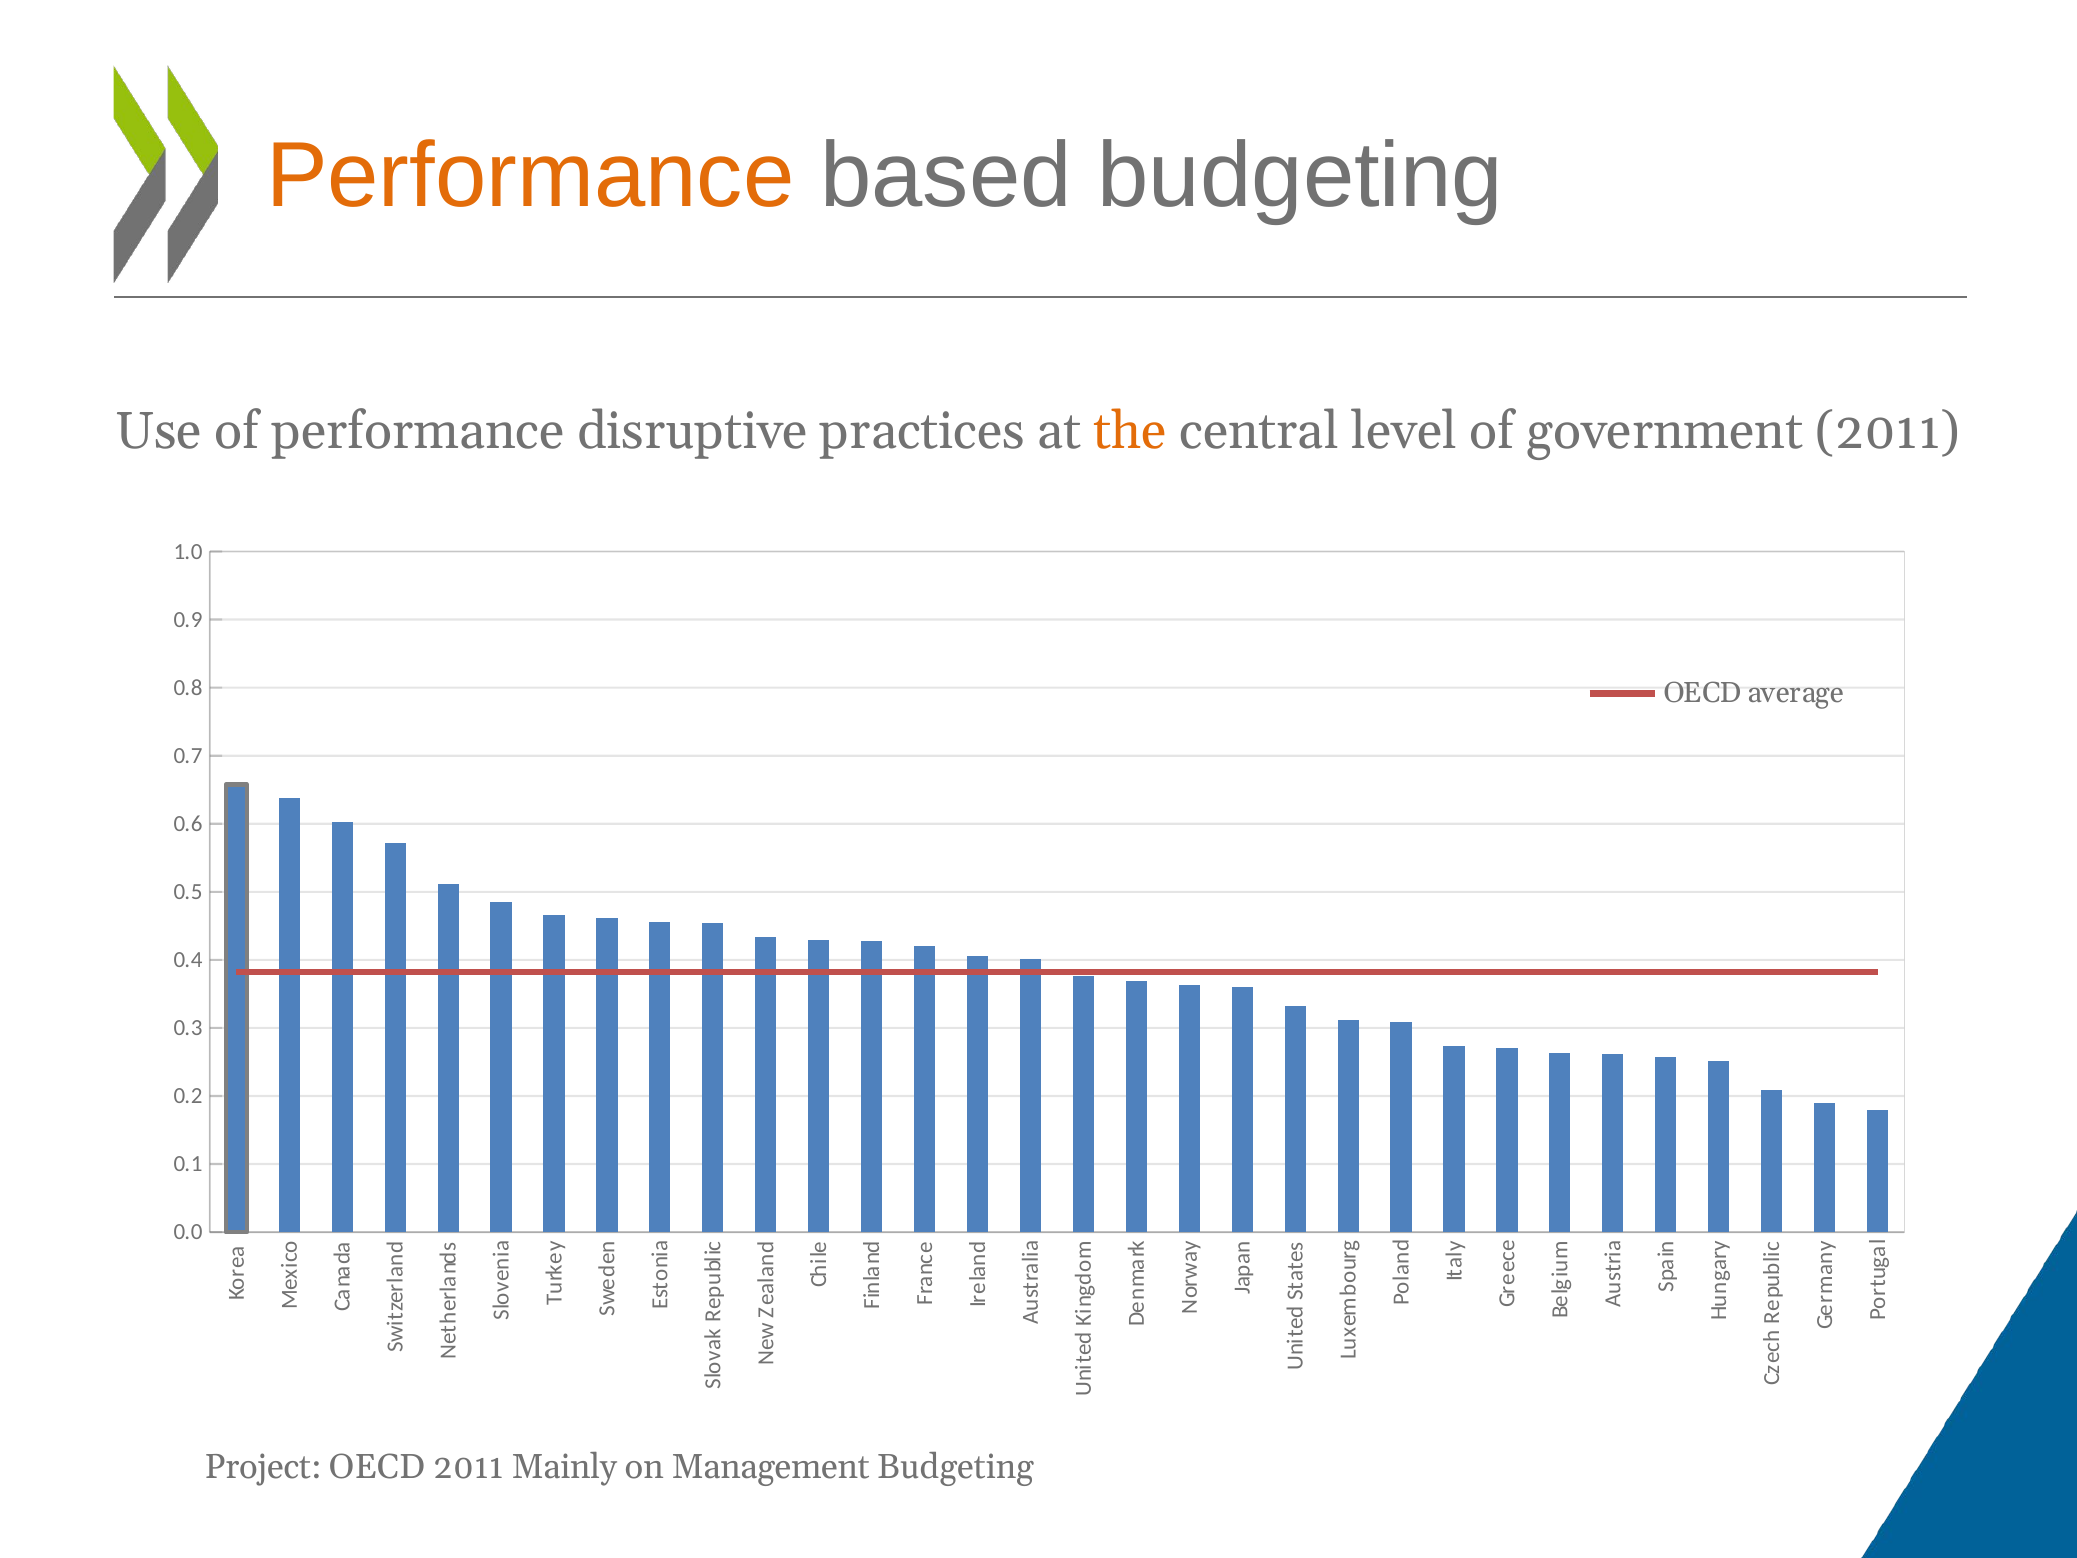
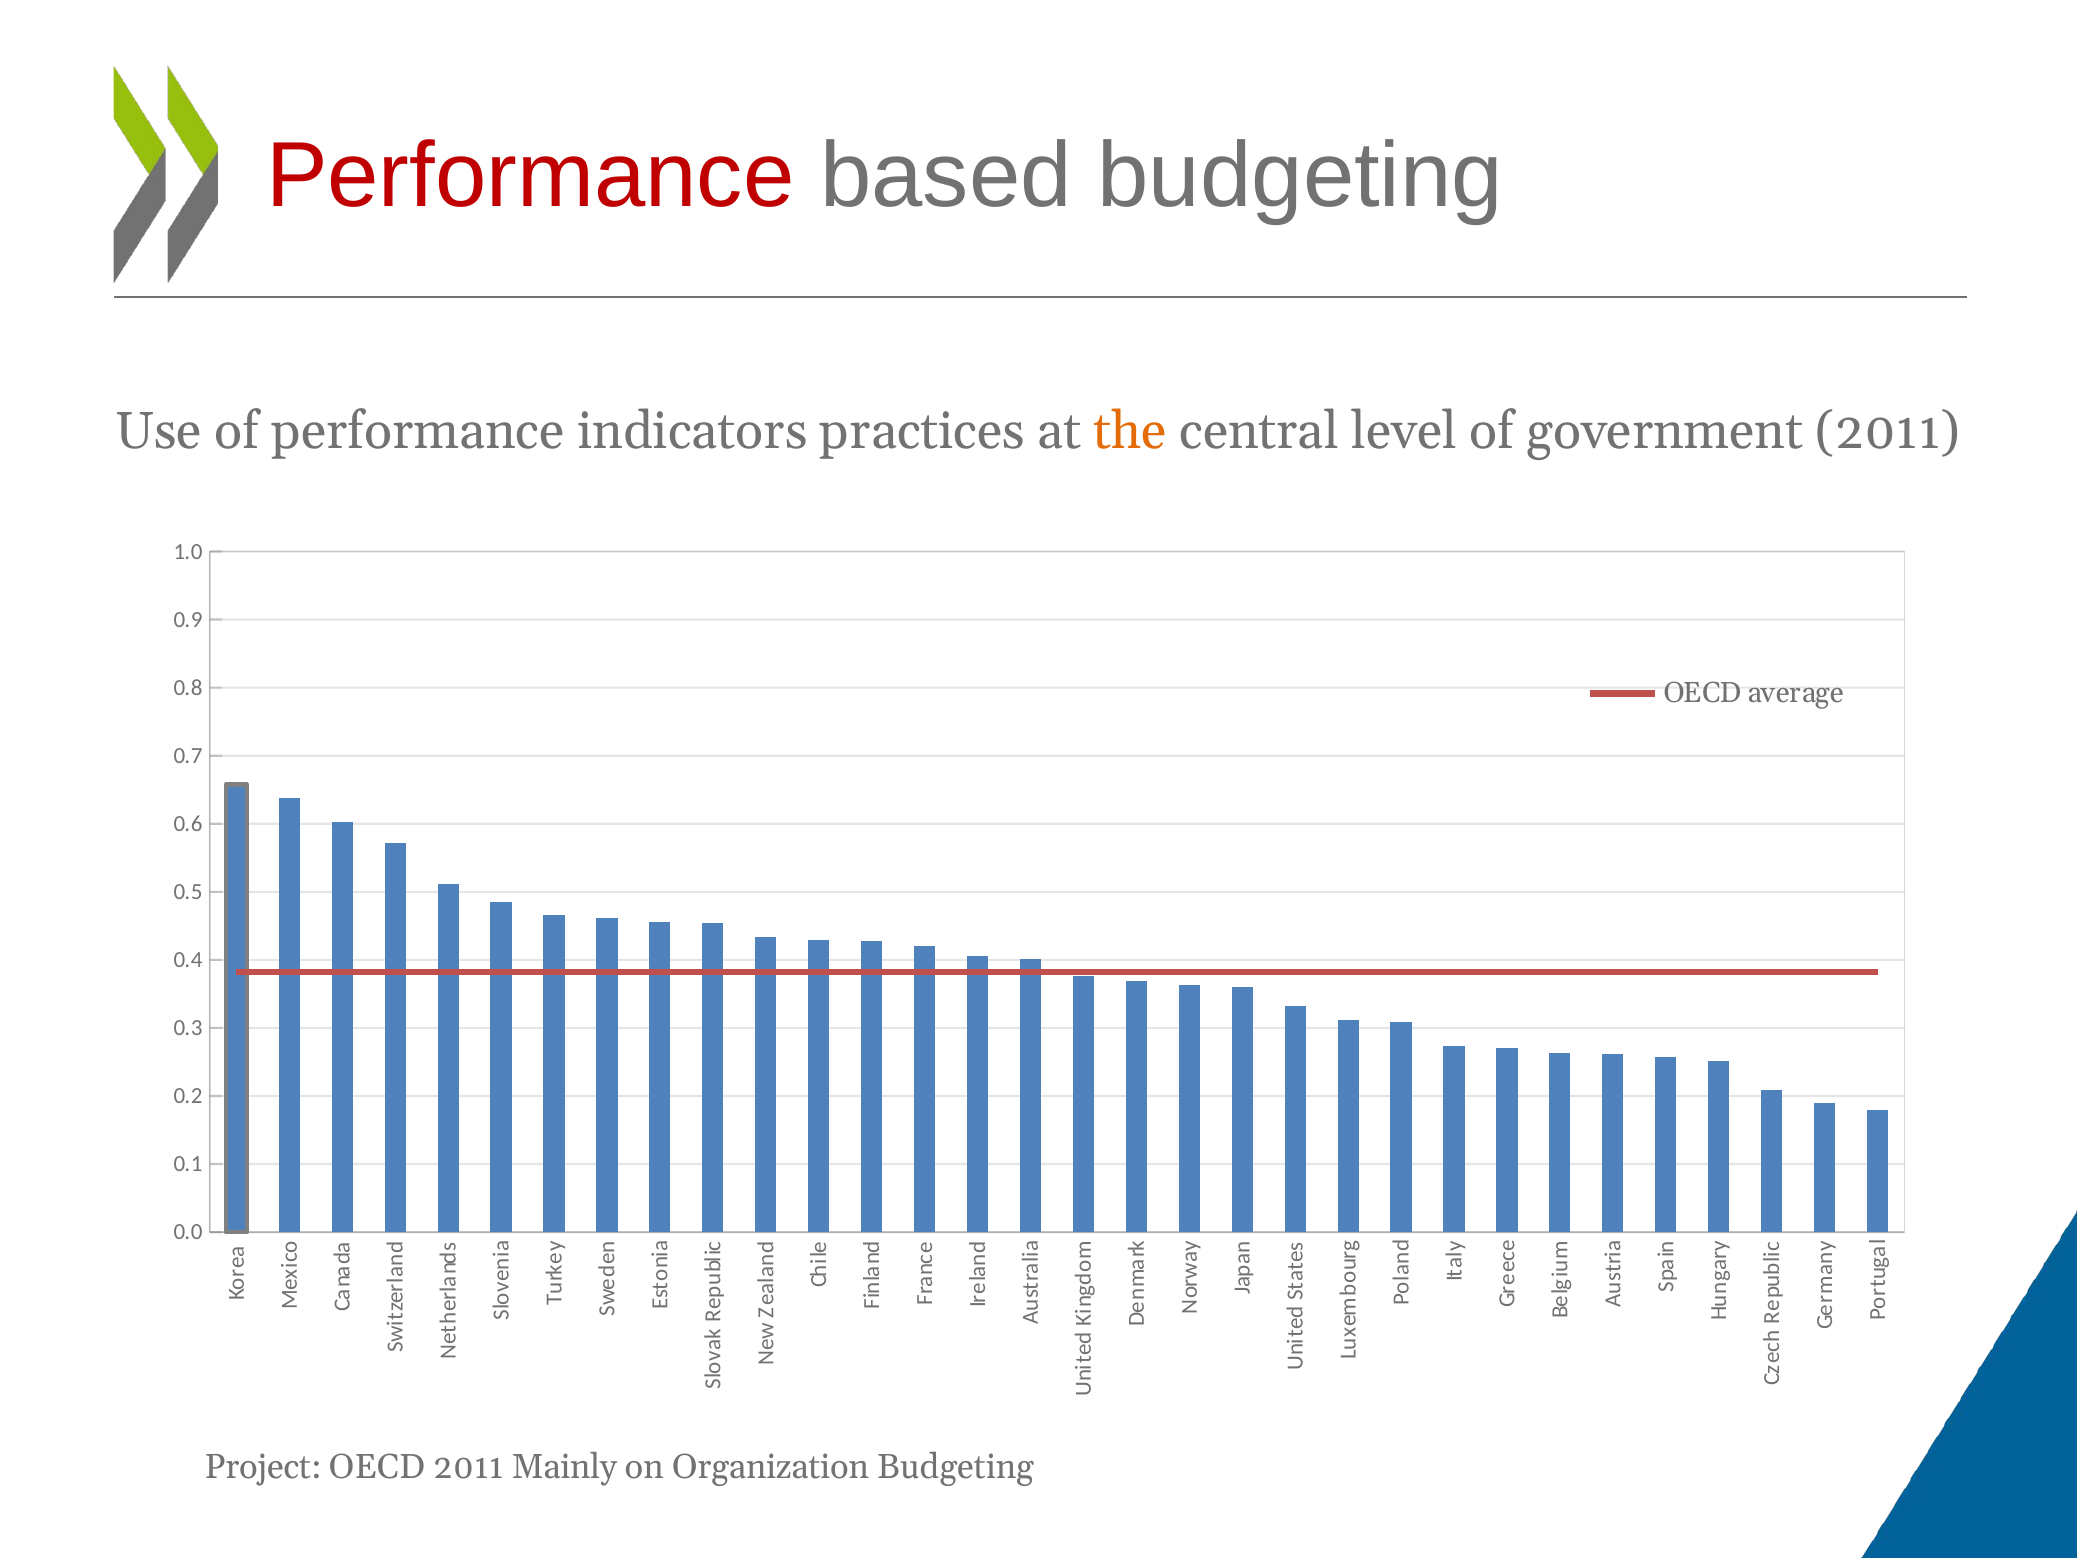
Performance at (530, 176) colour: orange -> red
disruptive: disruptive -> indicators
Management: Management -> Organization
